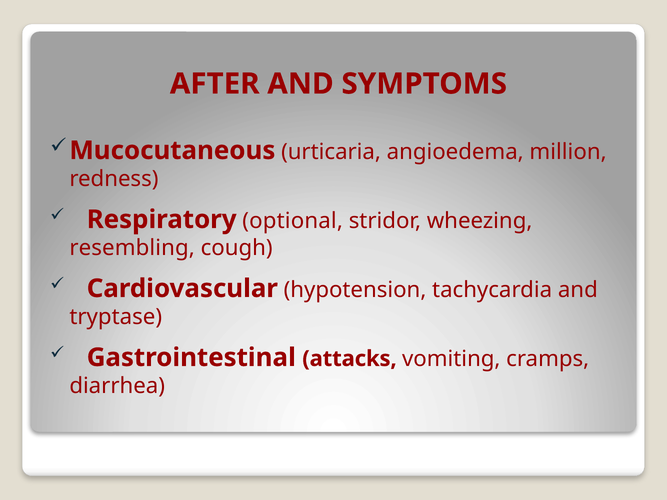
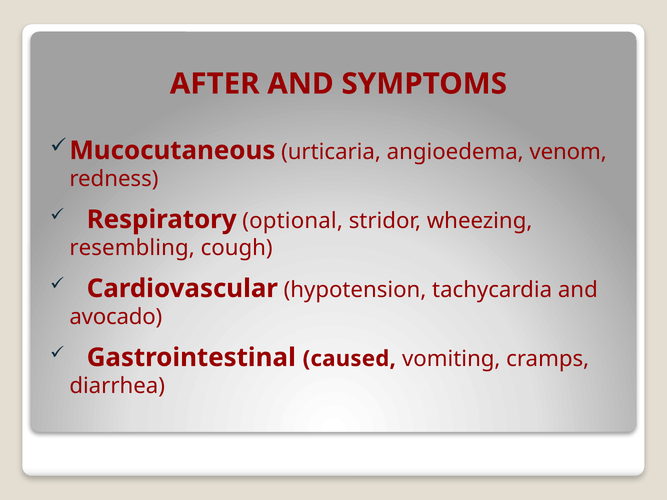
million: million -> venom
tryptase: tryptase -> avocado
attacks: attacks -> caused
